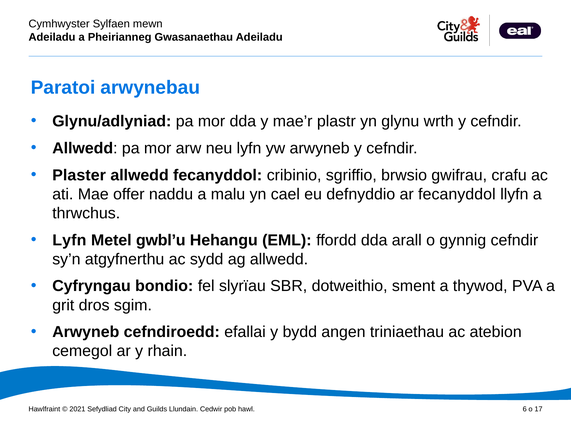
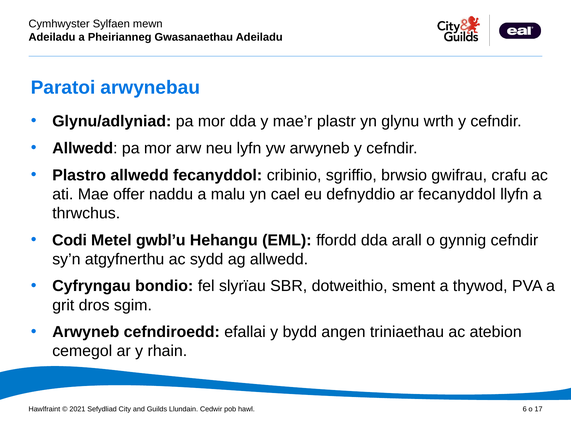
Plaster: Plaster -> Plastro
Lyfn at (69, 240): Lyfn -> Codi
